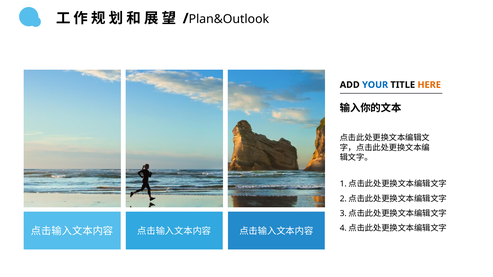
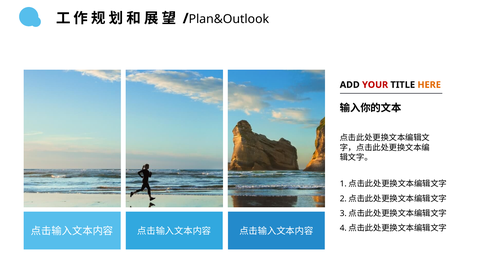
YOUR colour: blue -> red
